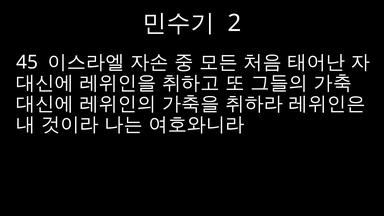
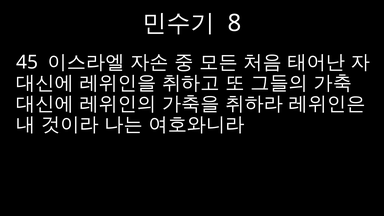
2: 2 -> 8
